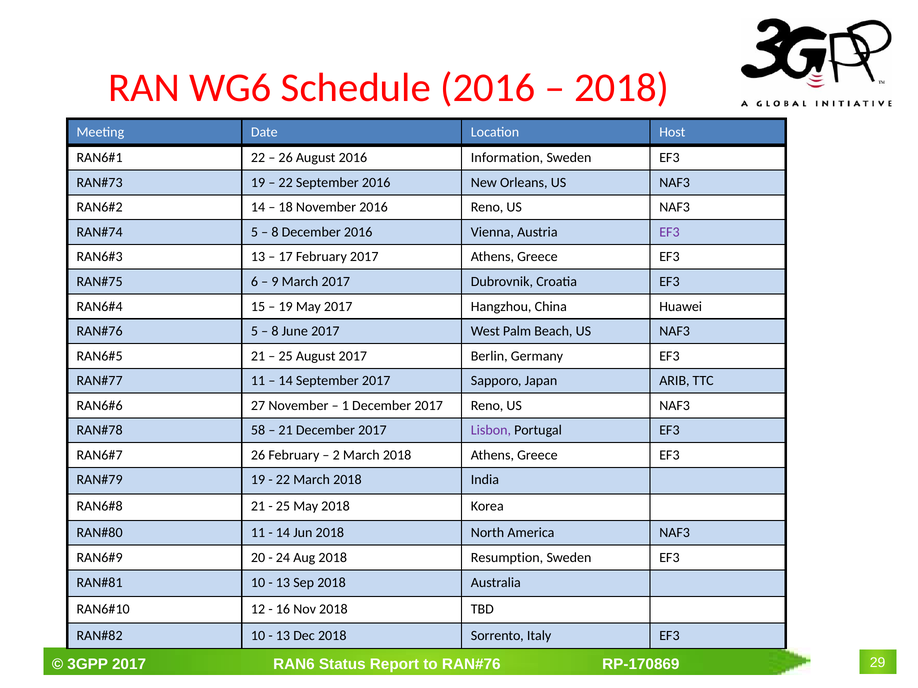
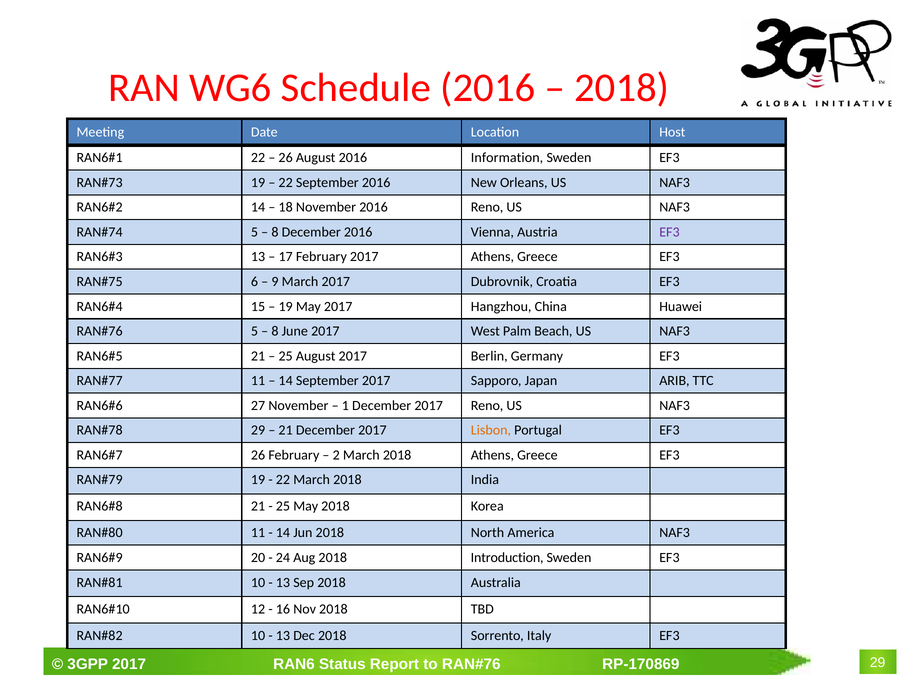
58 at (258, 431): 58 -> 29
Lisbon colour: purple -> orange
Resumption: Resumption -> Introduction
